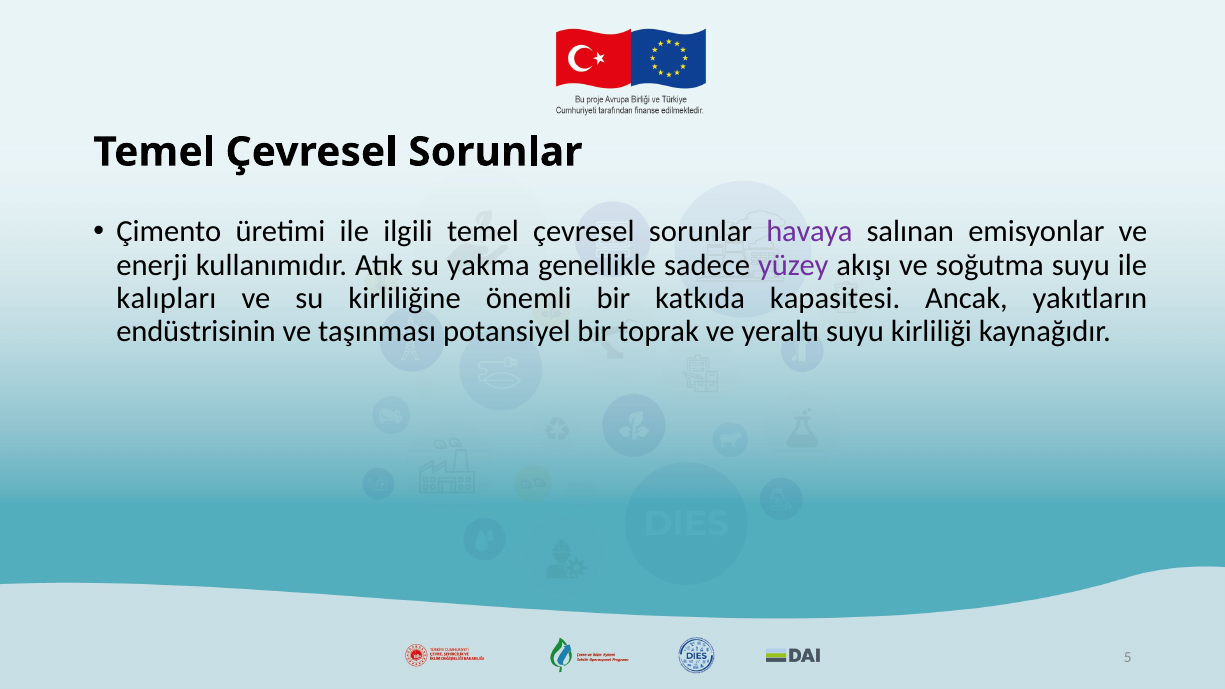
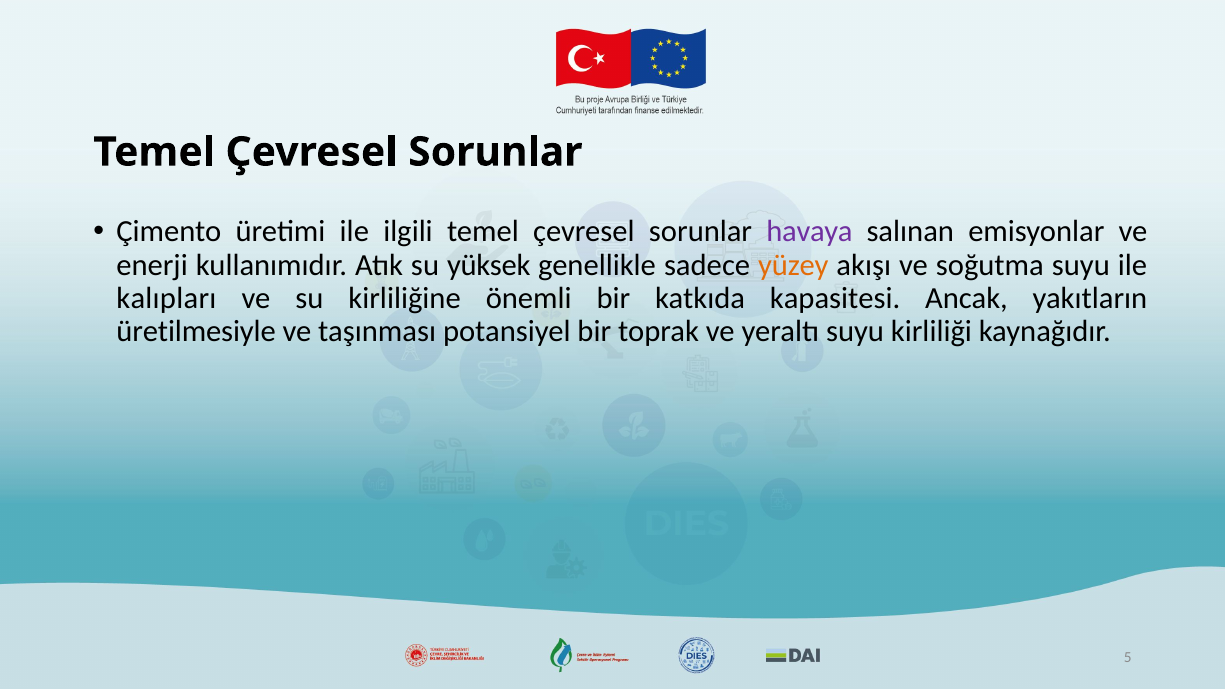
yakma: yakma -> yüksek
yüzey colour: purple -> orange
endüstrisinin: endüstrisinin -> üretilmesiyle
